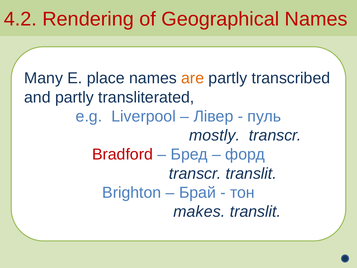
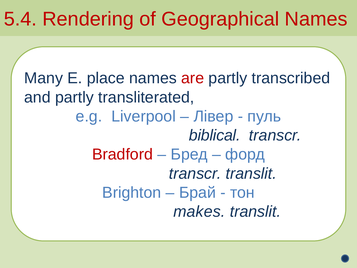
4.2: 4.2 -> 5.4
are colour: orange -> red
mostly: mostly -> biblical
